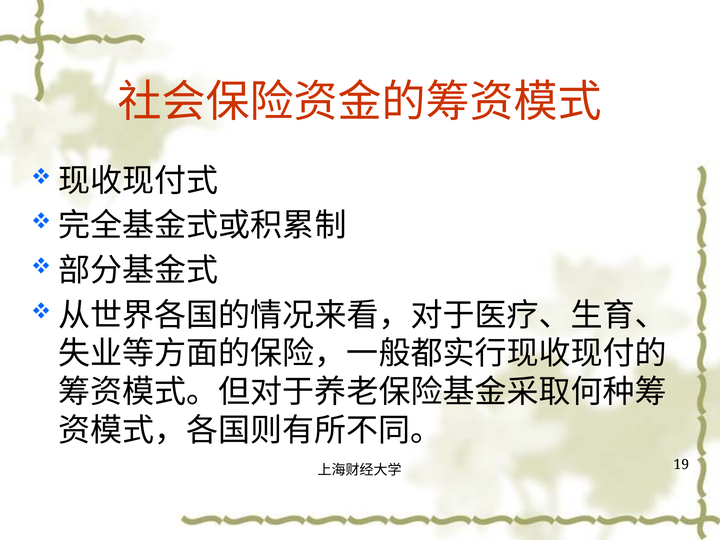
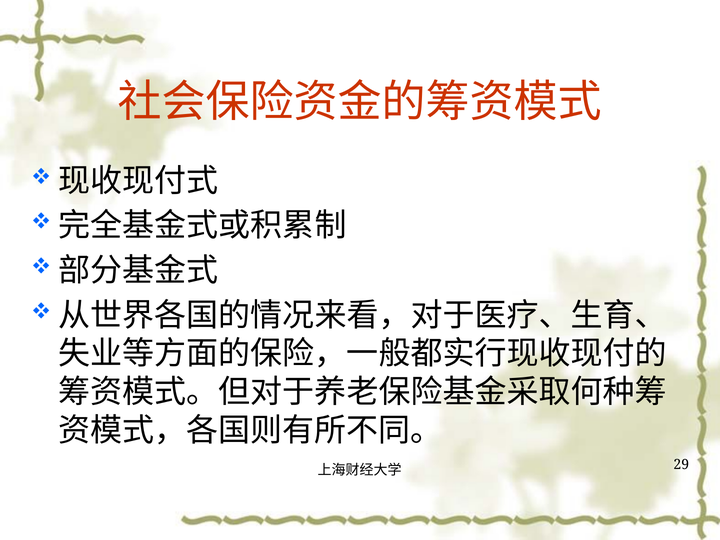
19: 19 -> 29
